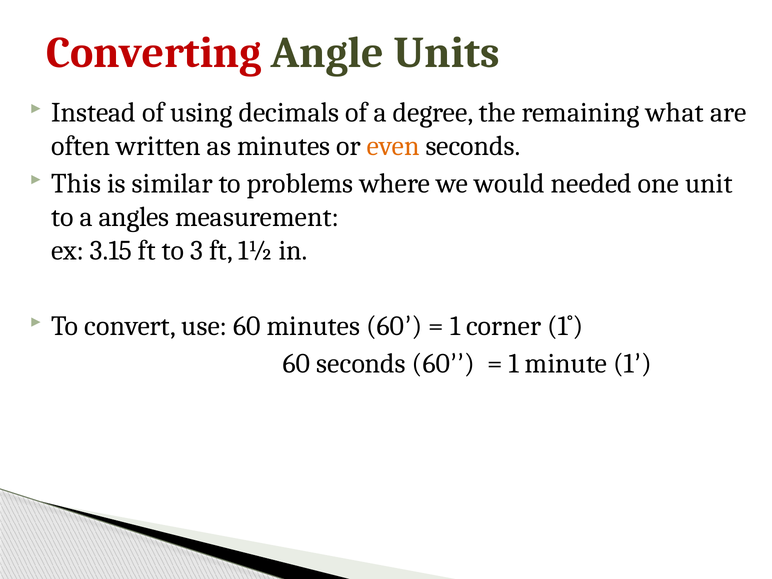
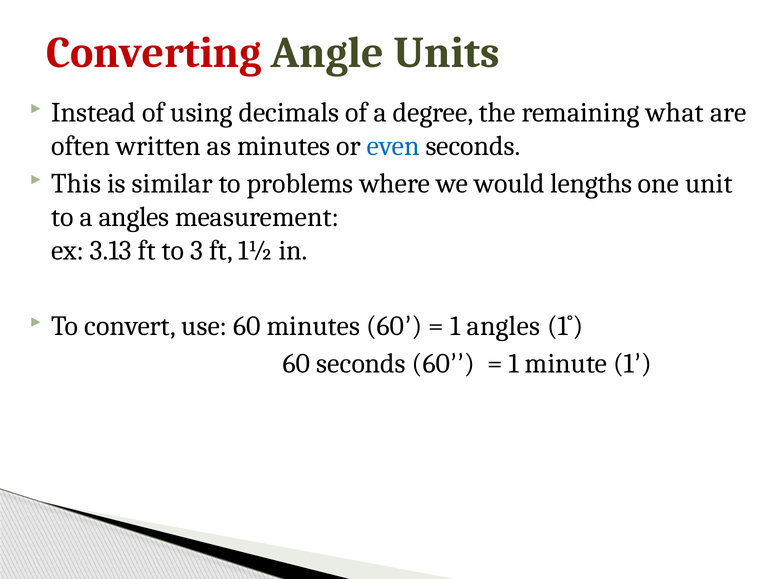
even colour: orange -> blue
needed: needed -> lengths
3.15: 3.15 -> 3.13
1 corner: corner -> angles
